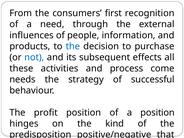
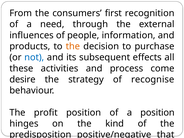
the at (73, 46) colour: blue -> orange
needs: needs -> desire
successful: successful -> recognise
